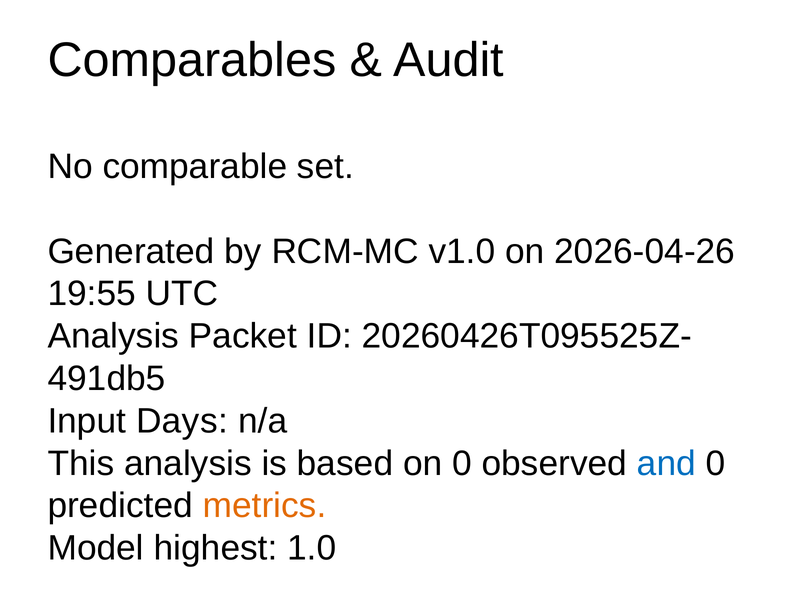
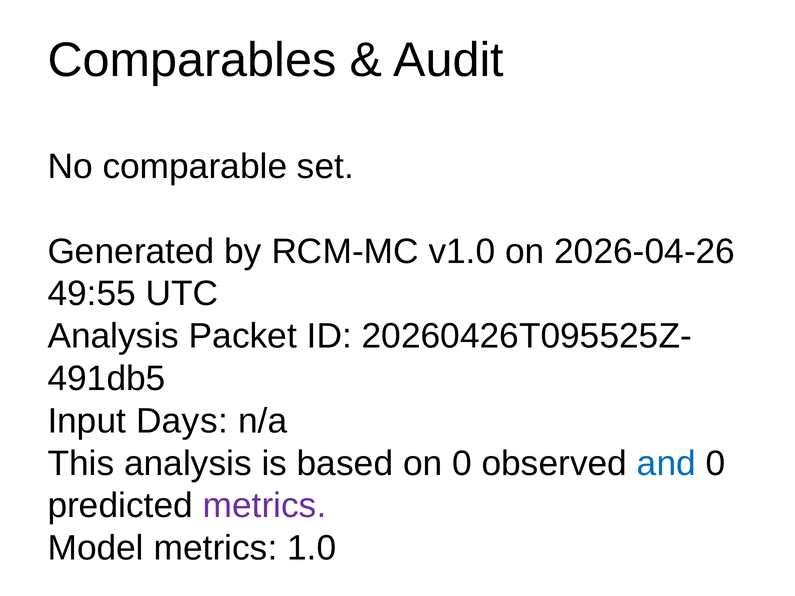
19:55: 19:55 -> 49:55
metrics at (265, 506) colour: orange -> purple
Model highest: highest -> metrics
